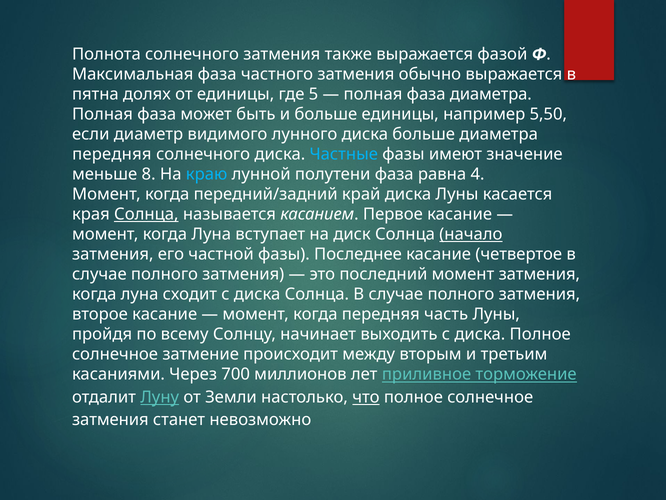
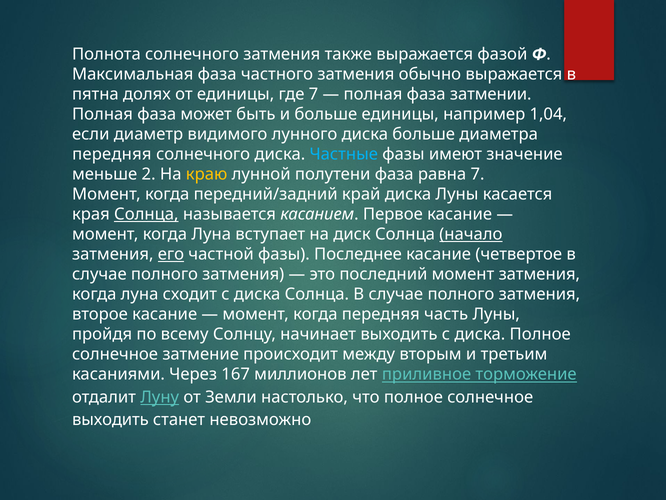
где 5: 5 -> 7
фаза диаметра: диаметра -> затмении
5,50: 5,50 -> 1,04
8: 8 -> 2
краю colour: light blue -> yellow
равна 4: 4 -> 7
его underline: none -> present
700: 700 -> 167
что underline: present -> none
затмения at (110, 419): затмения -> выходить
